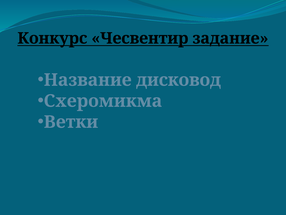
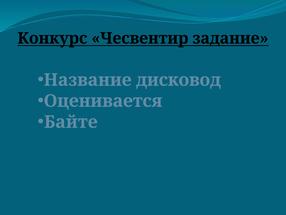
Схеромикма: Схеромикма -> Оценивается
Ветки: Ветки -> Байте
